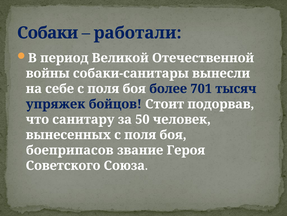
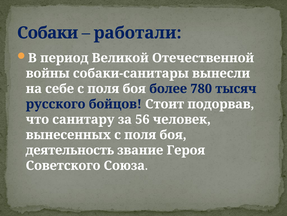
701: 701 -> 780
упряжек: упряжек -> русского
50: 50 -> 56
боеприпасов: боеприпасов -> деятельность
